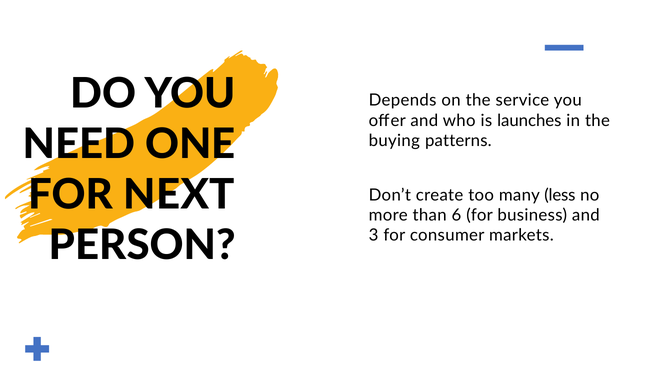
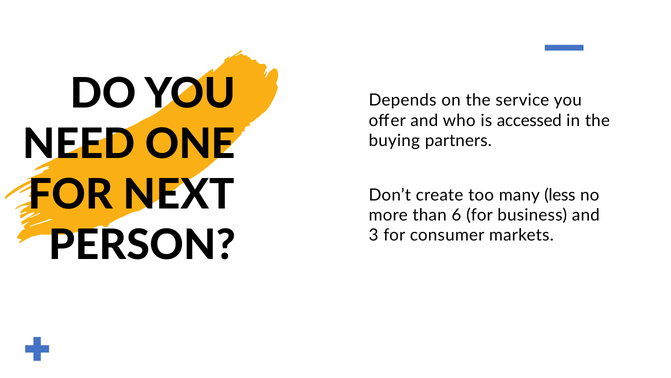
launches: launches -> accessed
patterns: patterns -> partners
